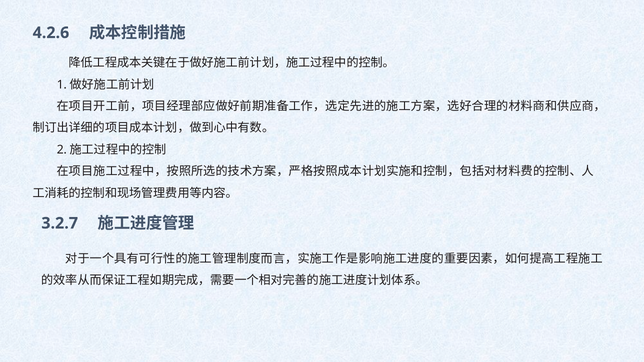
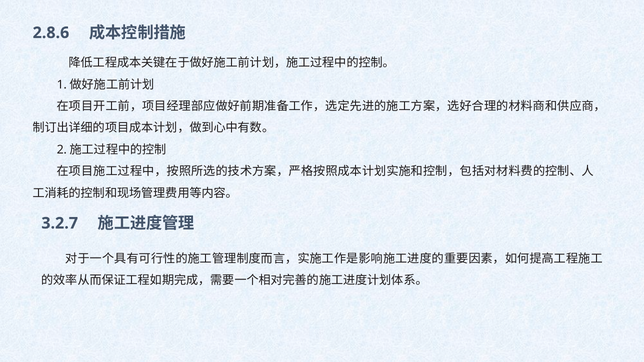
4.2.6: 4.2.6 -> 2.8.6
